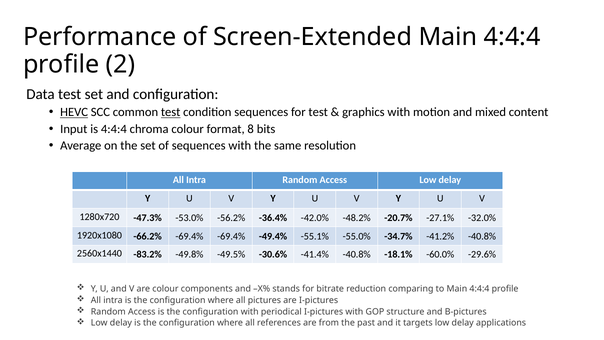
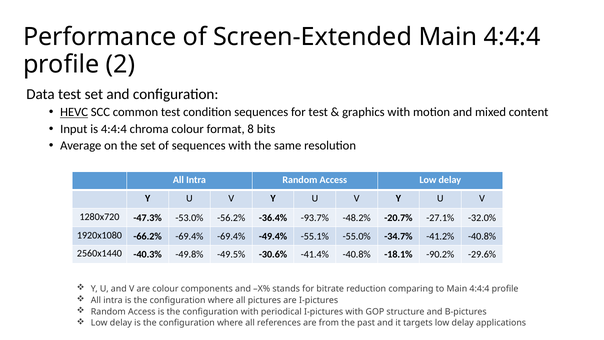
test at (171, 112) underline: present -> none
-42.0%: -42.0% -> -93.7%
-83.2%: -83.2% -> -40.3%
-60.0%: -60.0% -> -90.2%
